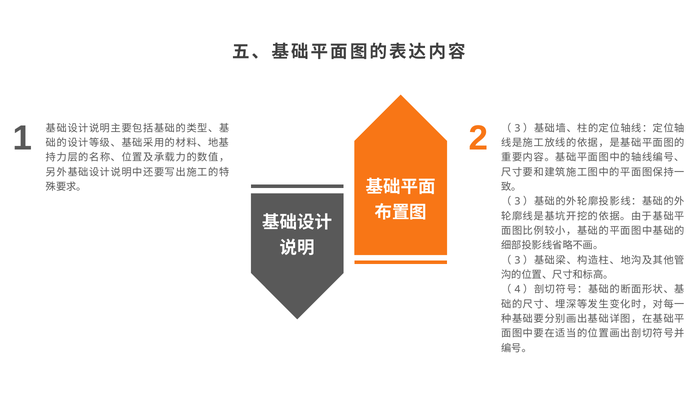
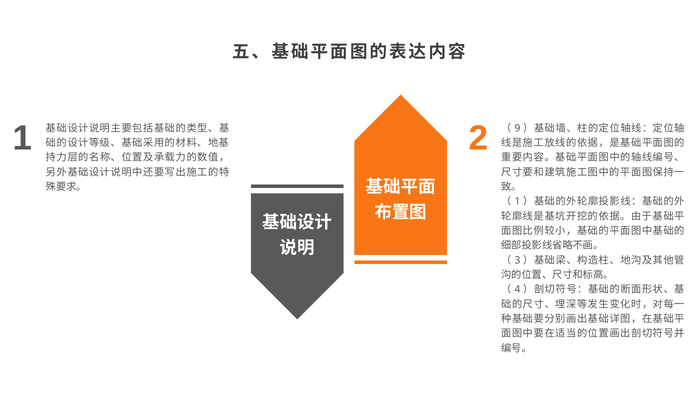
3 at (517, 128): 3 -> 9
3 at (517, 201): 3 -> 1
